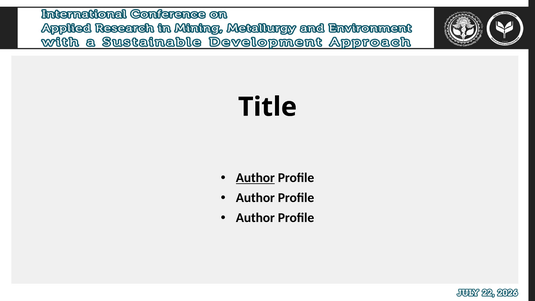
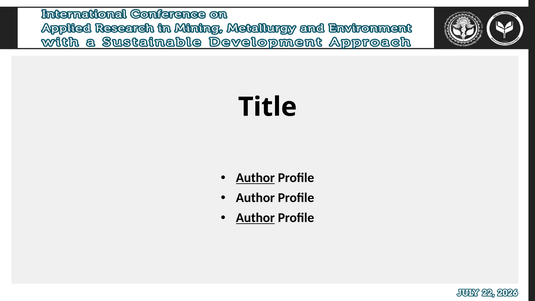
Author at (255, 218) underline: none -> present
